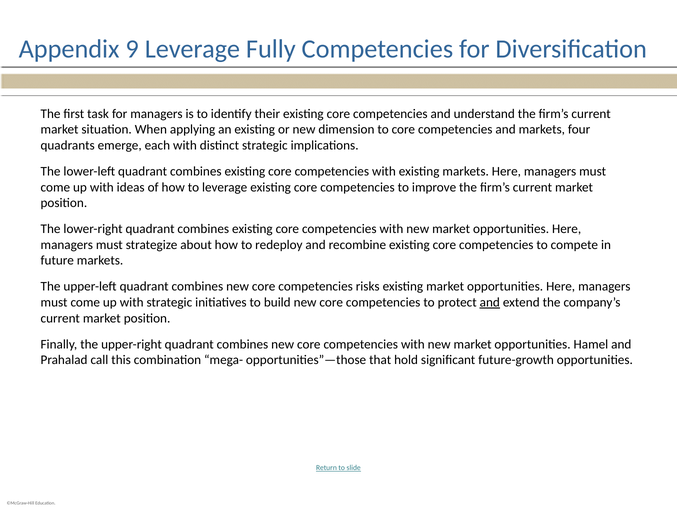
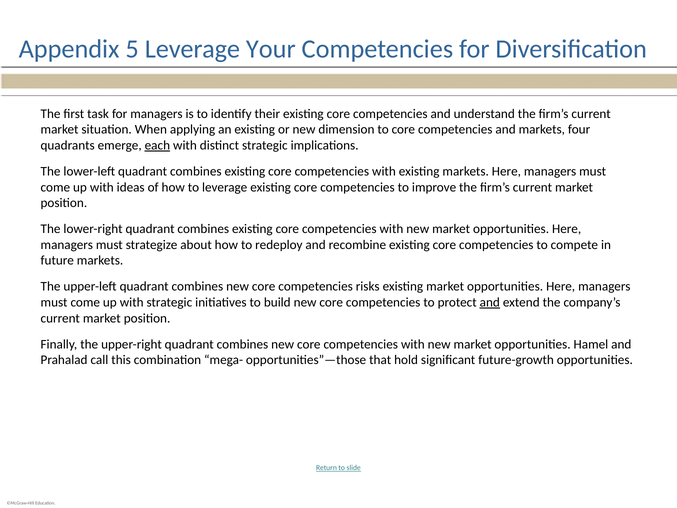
9: 9 -> 5
Fully: Fully -> Your
each underline: none -> present
